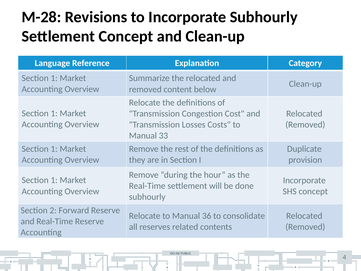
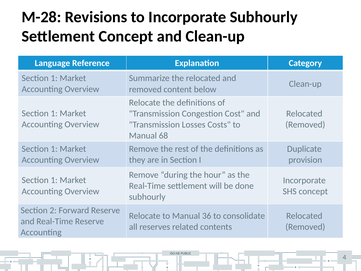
33: 33 -> 68
